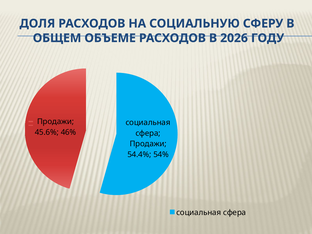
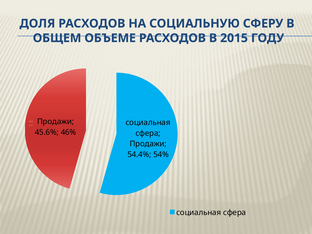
2026: 2026 -> 2015
